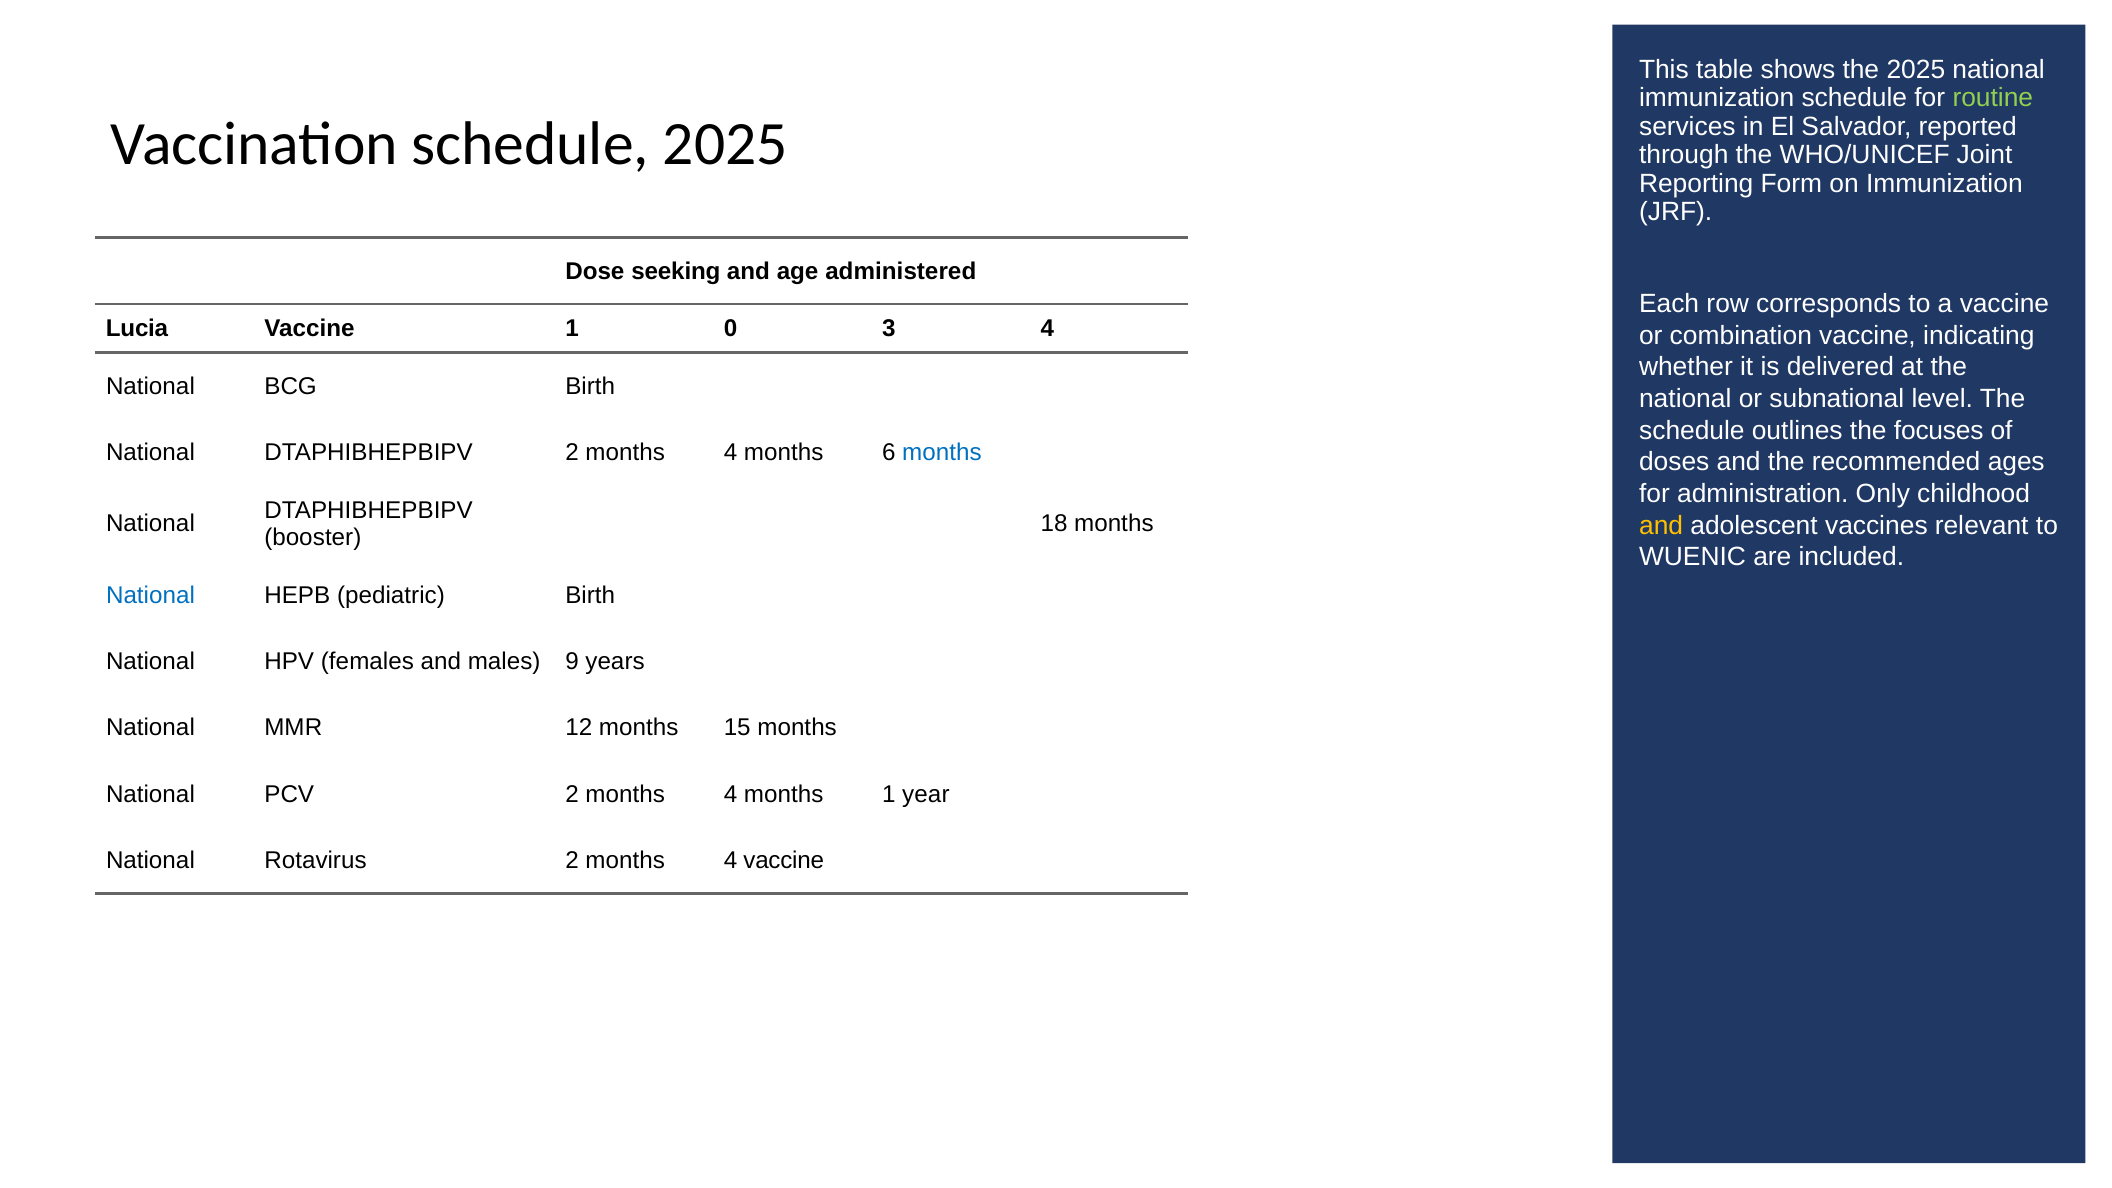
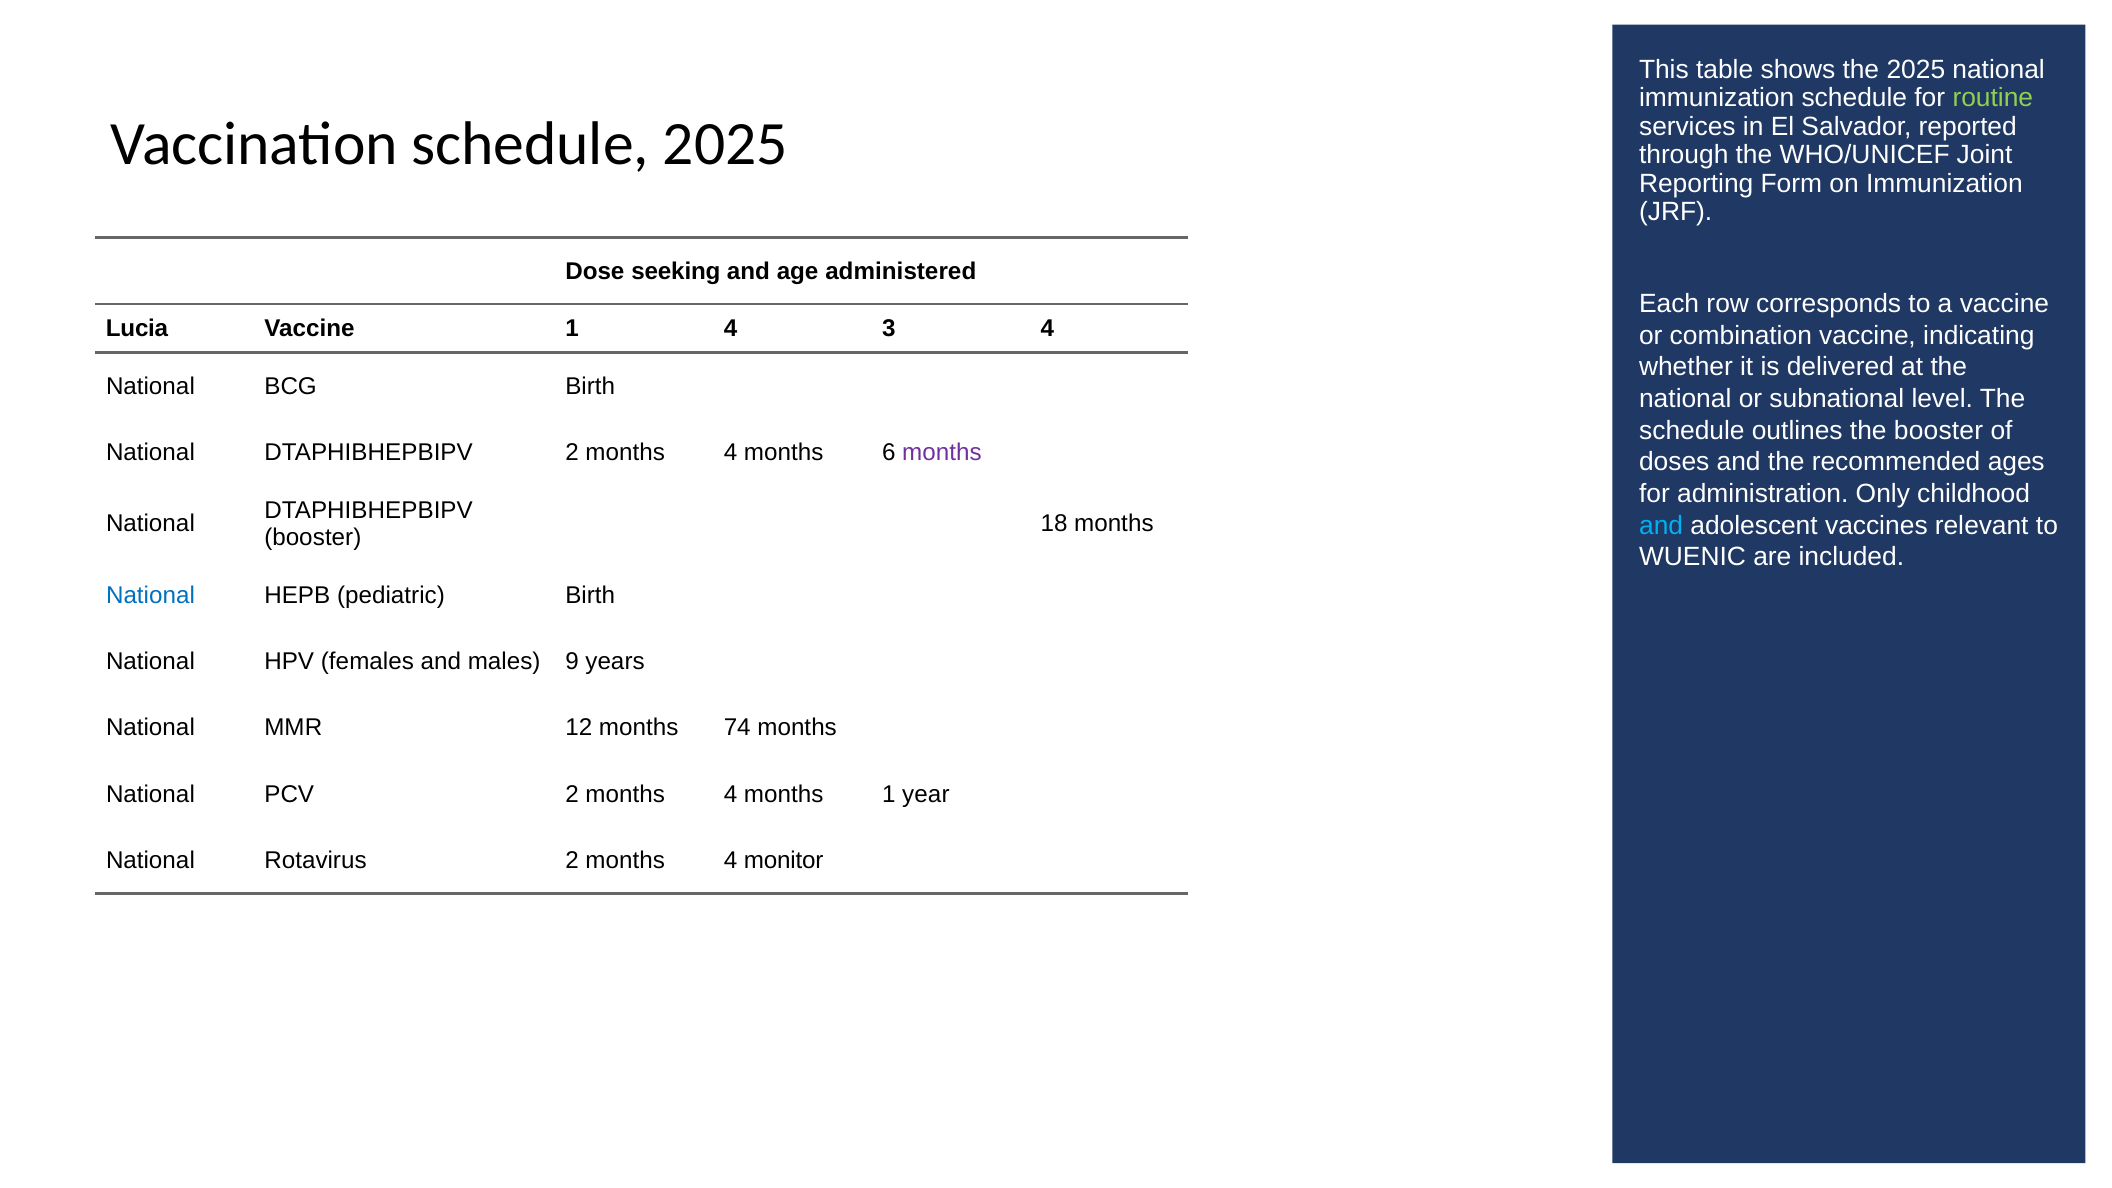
1 0: 0 -> 4
the focuses: focuses -> booster
months at (942, 453) colour: blue -> purple
and at (1661, 525) colour: yellow -> light blue
15: 15 -> 74
4 vaccine: vaccine -> monitor
